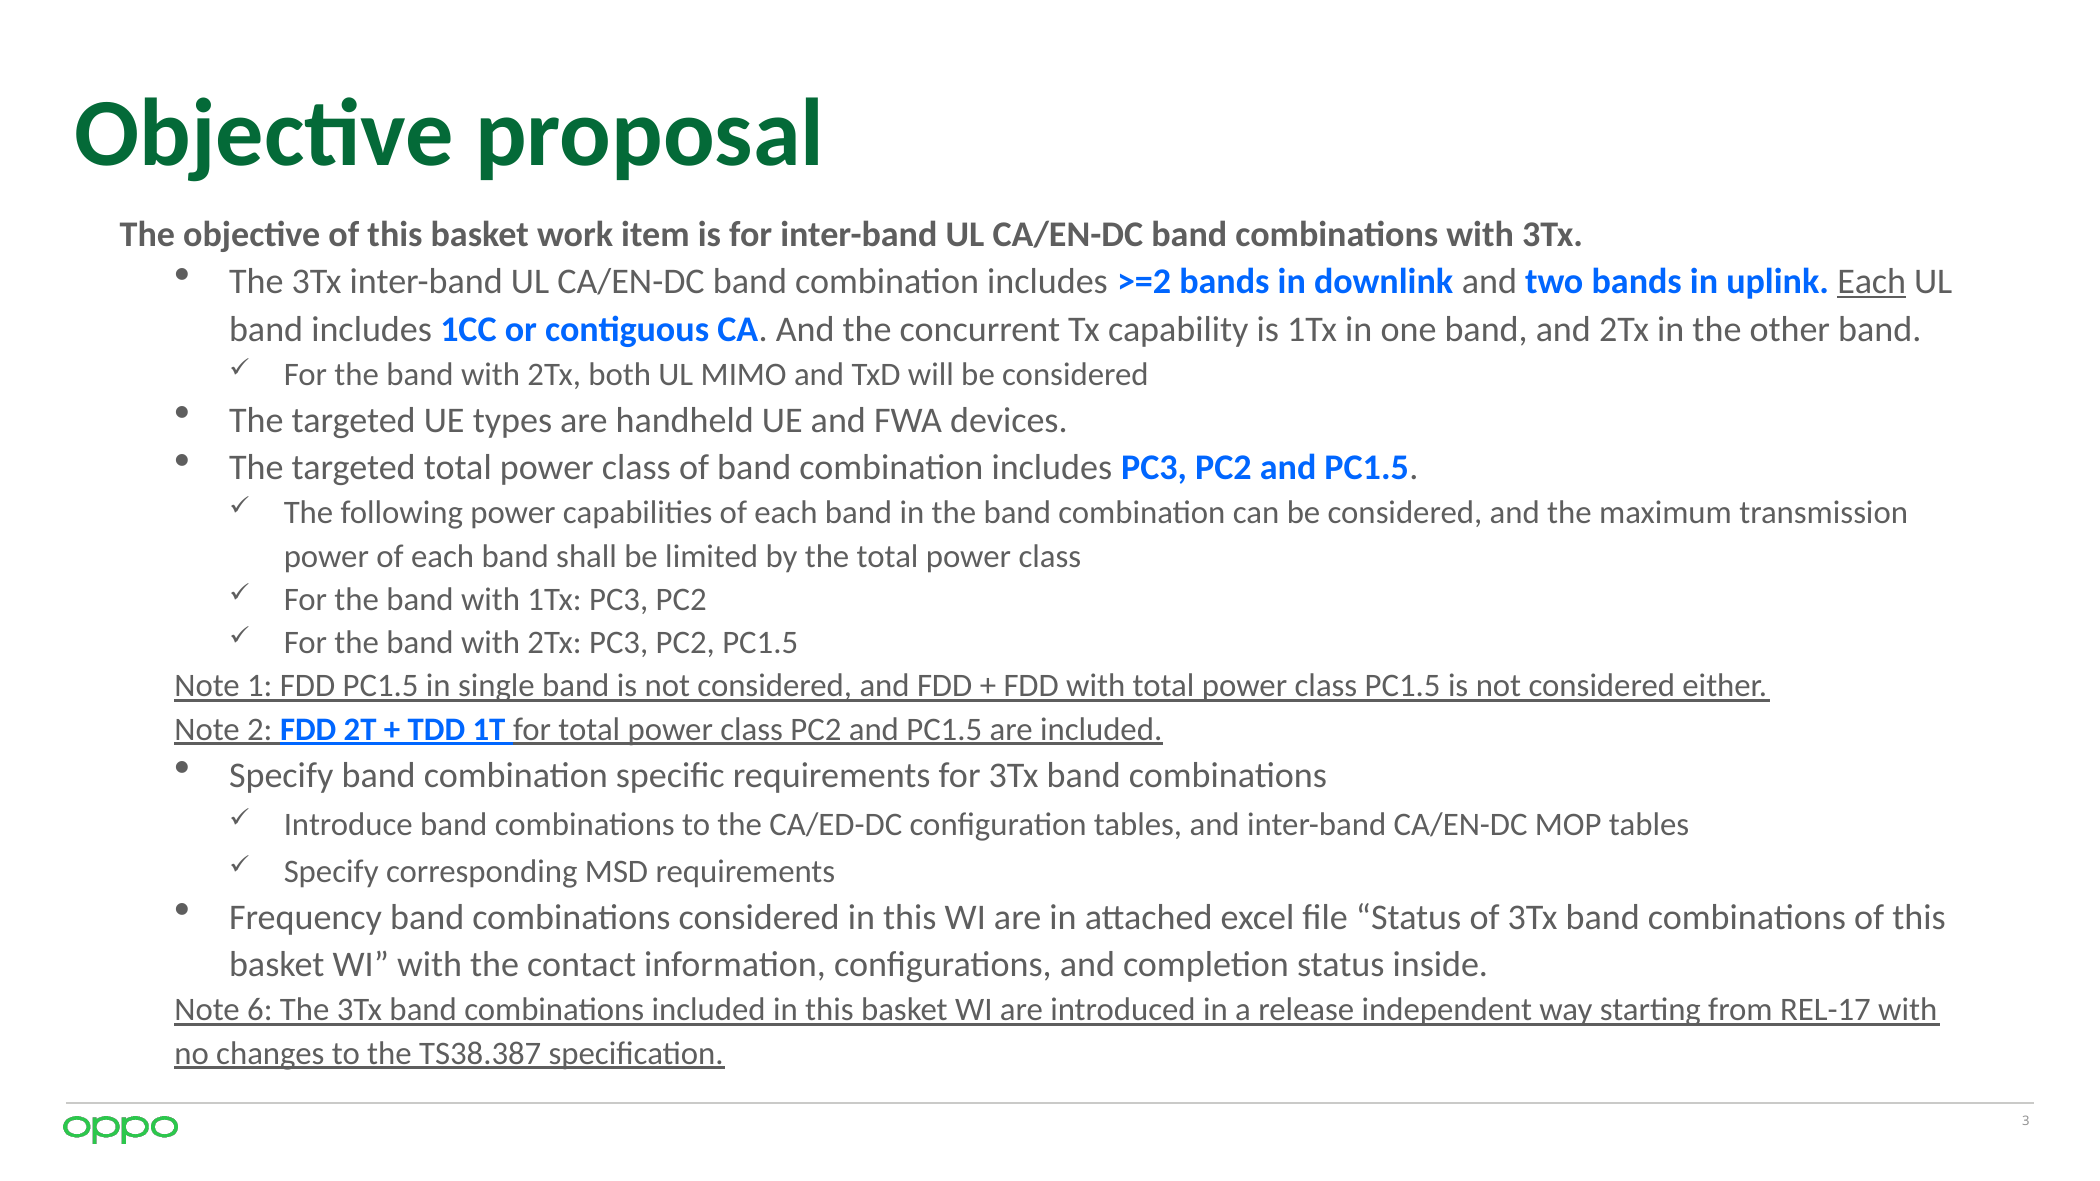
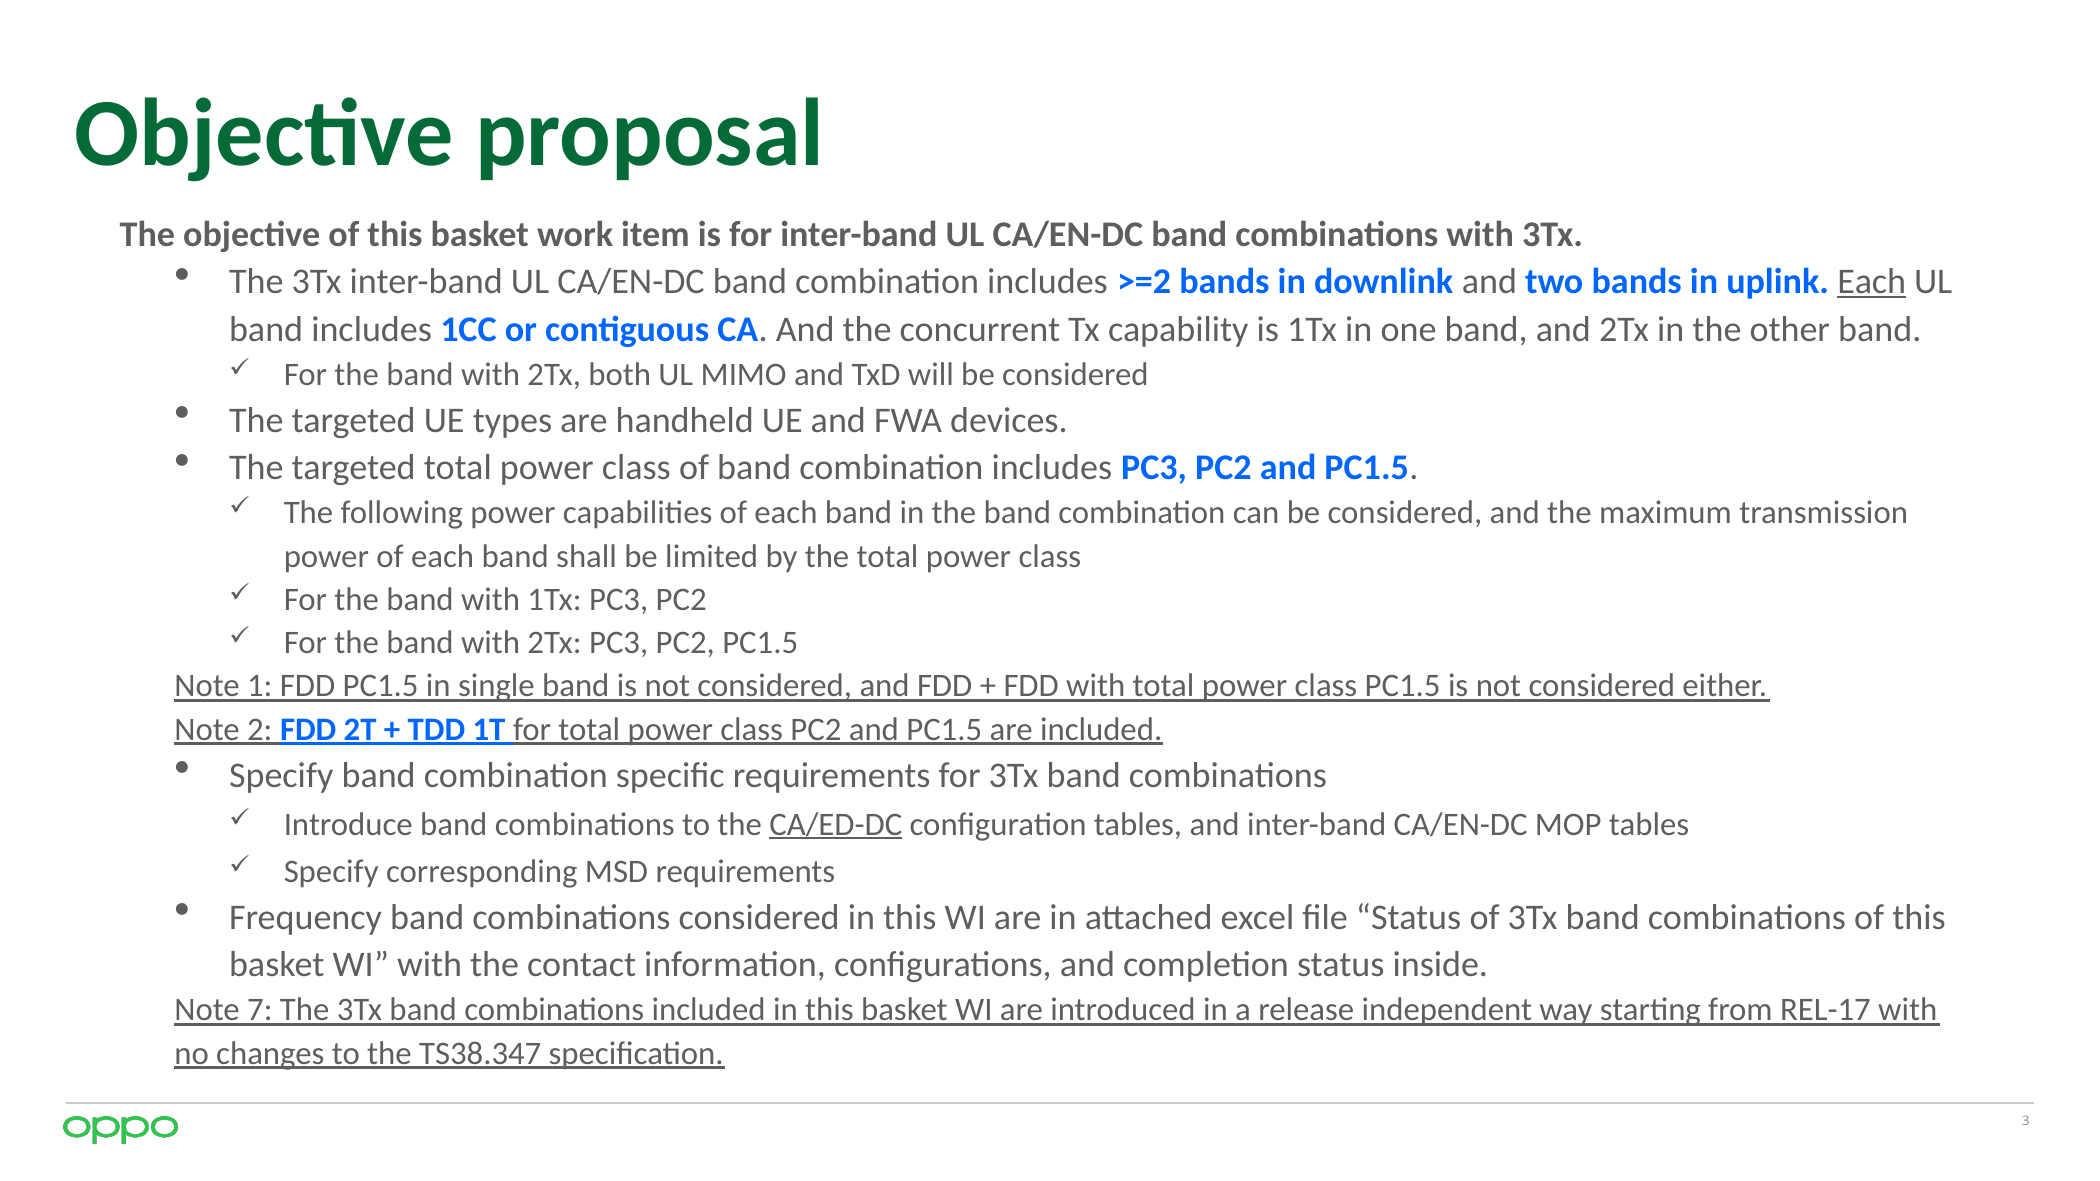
CA/ED-DC underline: none -> present
6: 6 -> 7
TS38.387: TS38.387 -> TS38.347
